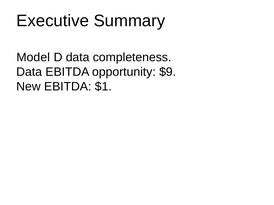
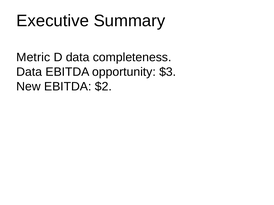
Model: Model -> Metric
$9: $9 -> $3
$1: $1 -> $2
